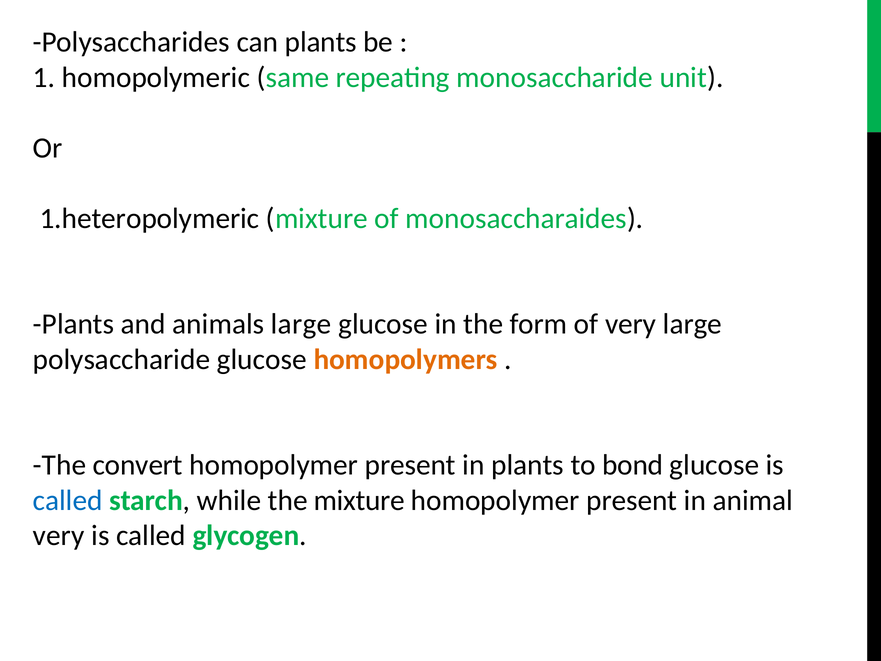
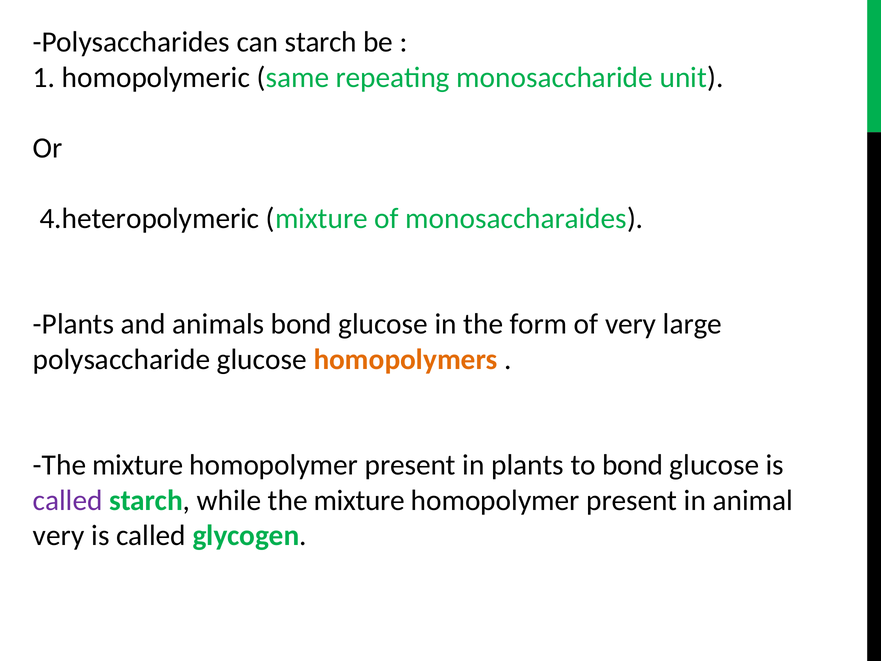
can plants: plants -> starch
1.heteropolymeric: 1.heteropolymeric -> 4.heteropolymeric
animals large: large -> bond
convert at (138, 465): convert -> mixture
called at (68, 500) colour: blue -> purple
